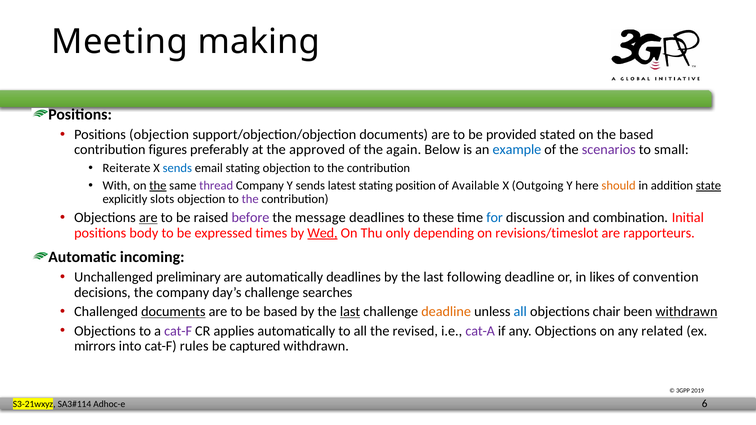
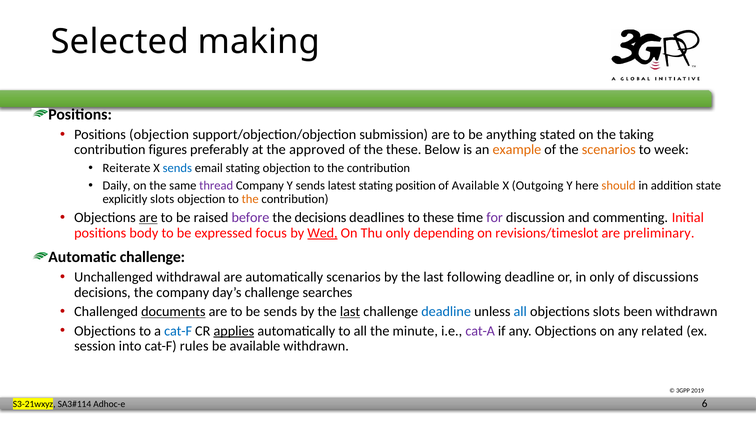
Meeting: Meeting -> Selected
support/objection/objection documents: documents -> submission
provided: provided -> anything
the based: based -> taking
the again: again -> these
example colour: blue -> orange
scenarios at (609, 150) colour: purple -> orange
small: small -> week
With: With -> Daily
the at (158, 186) underline: present -> none
state underline: present -> none
the at (250, 199) colour: purple -> orange
the message: message -> decisions
for colour: blue -> purple
combination: combination -> commenting
times: times -> focus
rapporteurs: rapporteurs -> preliminary
Automatic incoming: incoming -> challenge
preliminary: preliminary -> withdrawal
automatically deadlines: deadlines -> scenarios
in likes: likes -> only
convention: convention -> discussions
be based: based -> sends
deadline at (446, 312) colour: orange -> blue
objections chair: chair -> slots
withdrawn at (686, 312) underline: present -> none
cat-F at (178, 331) colour: purple -> blue
applies underline: none -> present
revised: revised -> minute
mirrors: mirrors -> session
be captured: captured -> available
